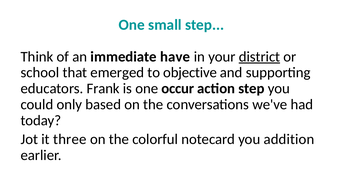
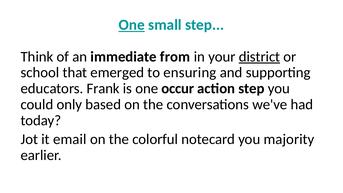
One at (132, 25) underline: none -> present
have: have -> from
objective: objective -> ensuring
three: three -> email
addition: addition -> majority
